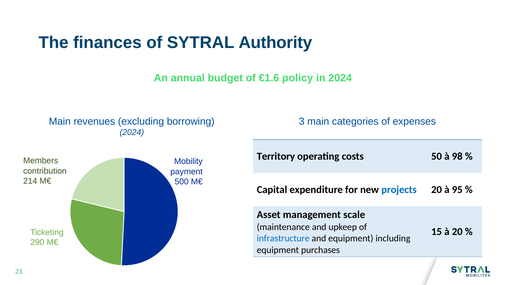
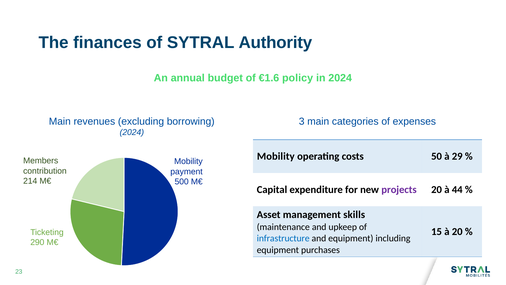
Territory at (276, 156): Territory -> Mobility
98: 98 -> 29
projects colour: blue -> purple
95: 95 -> 44
scale: scale -> skills
